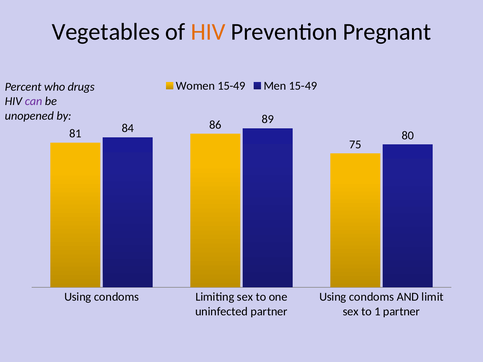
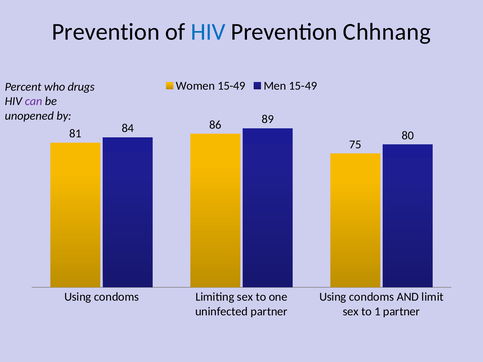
Vegetables at (106, 32): Vegetables -> Prevention
HIV at (208, 32) colour: orange -> blue
Pregnant: Pregnant -> Chhnang
